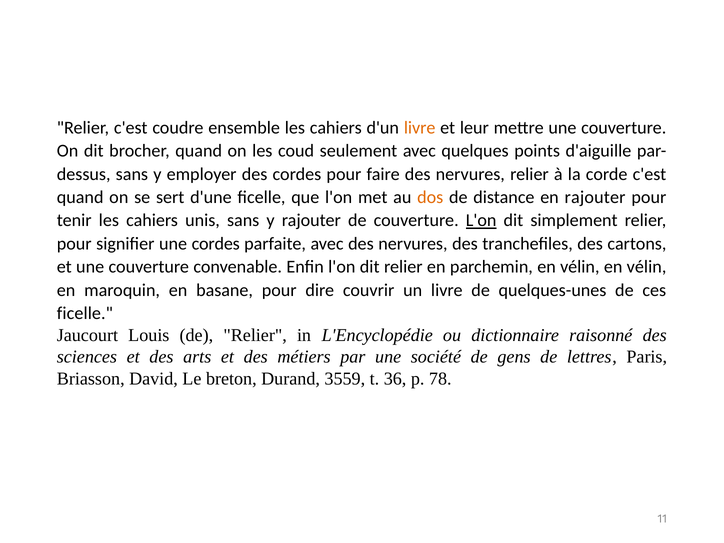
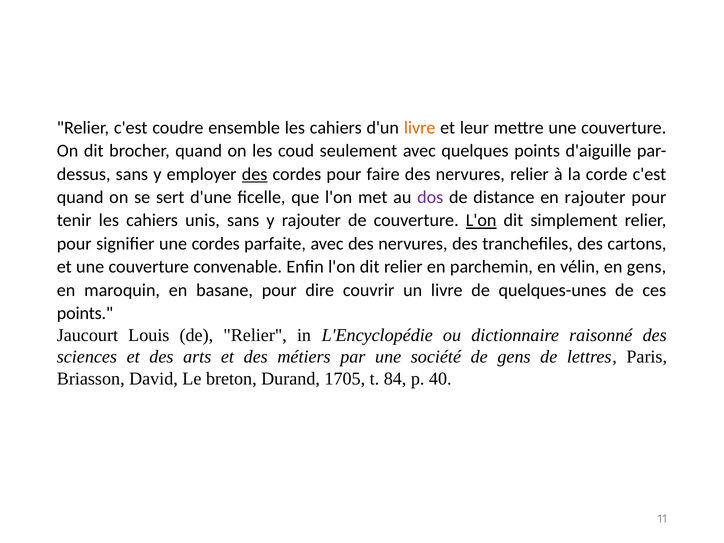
des at (255, 174) underline: none -> present
dos colour: orange -> purple
vélin en vélin: vélin -> gens
ficelle at (85, 313): ficelle -> points
3559: 3559 -> 1705
36: 36 -> 84
78: 78 -> 40
